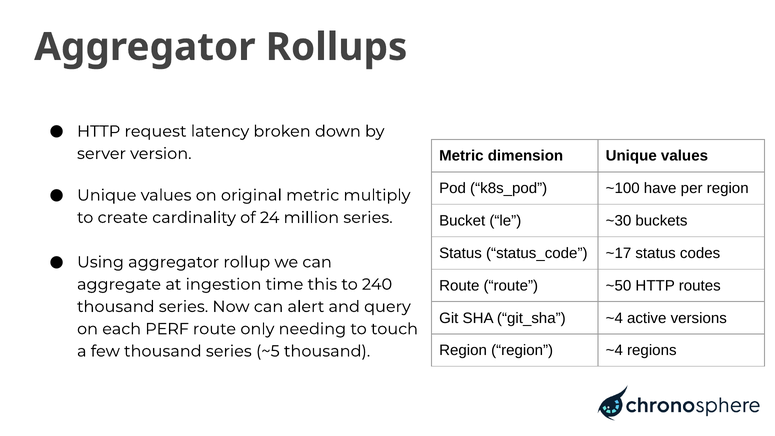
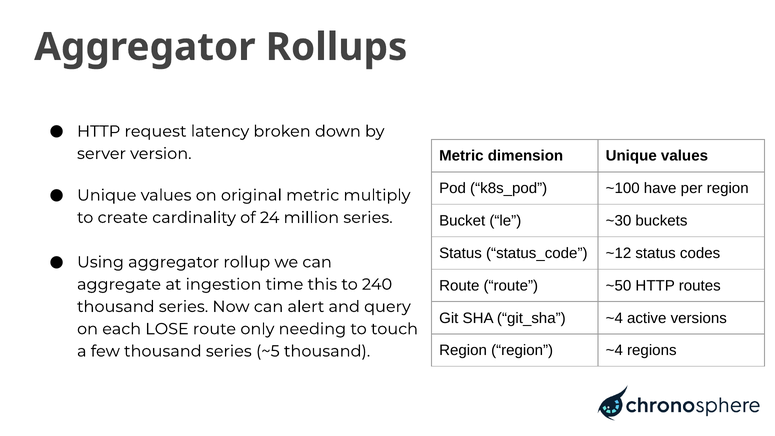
~17: ~17 -> ~12
PERF: PERF -> LOSE
